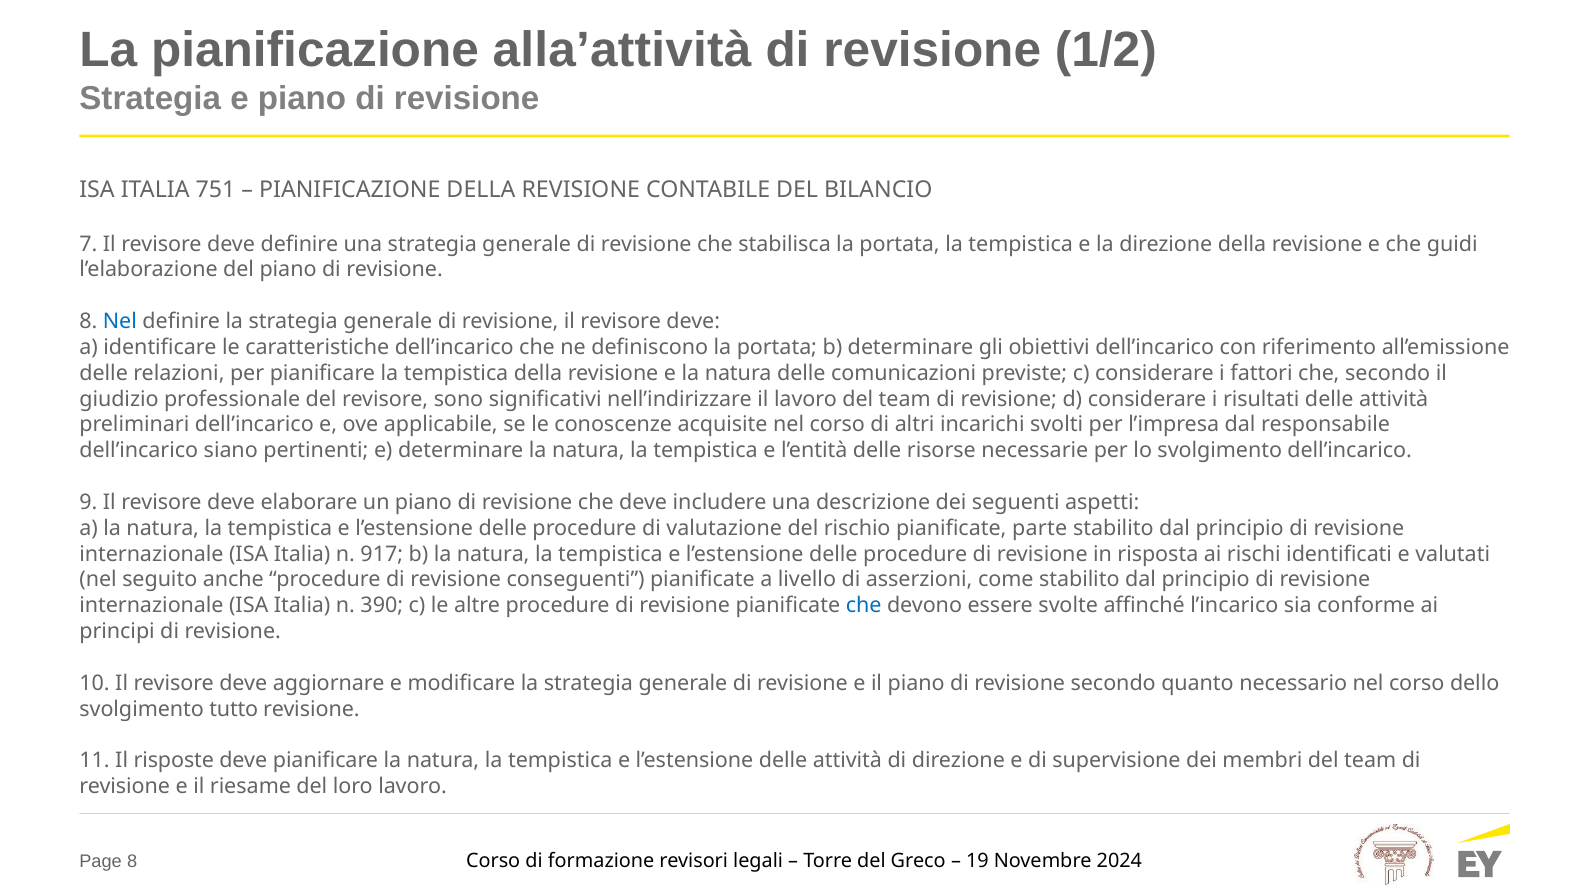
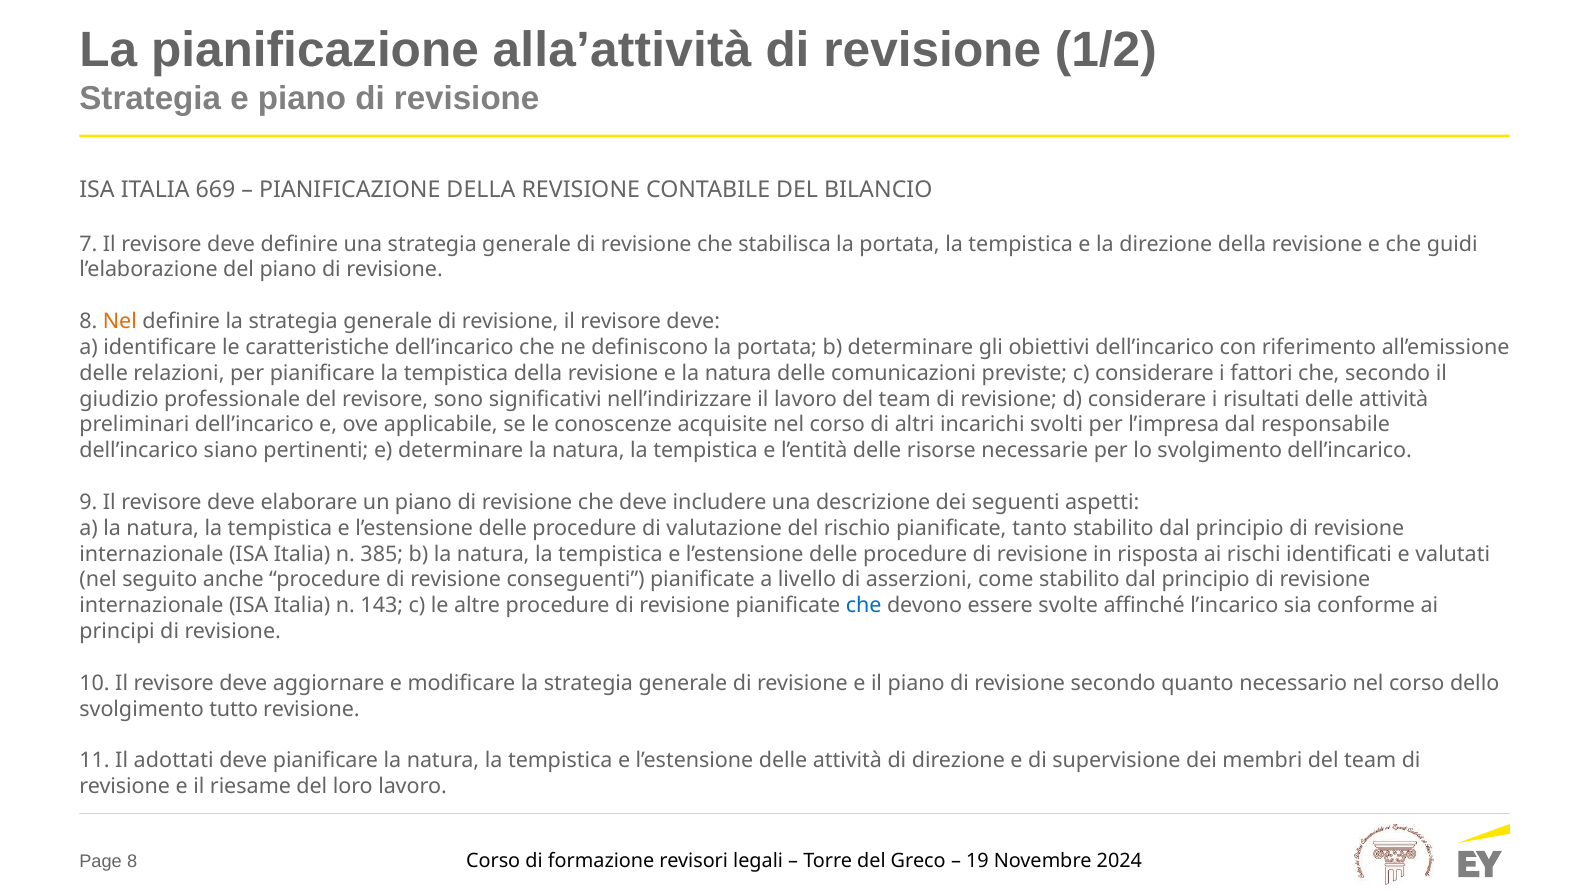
751: 751 -> 669
Nel at (120, 322) colour: blue -> orange
parte: parte -> tanto
917: 917 -> 385
390: 390 -> 143
risposte: risposte -> adottati
